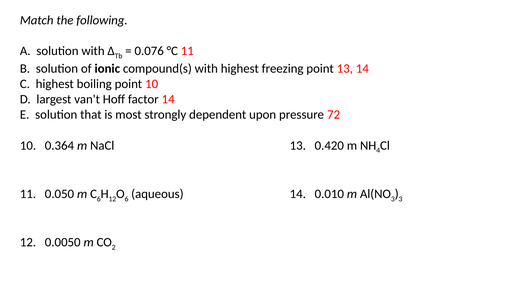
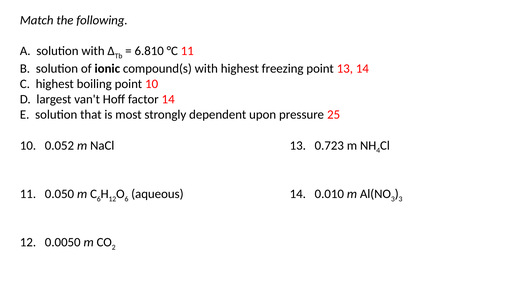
0.076: 0.076 -> 6.810
72: 72 -> 25
0.364: 0.364 -> 0.052
0.420: 0.420 -> 0.723
